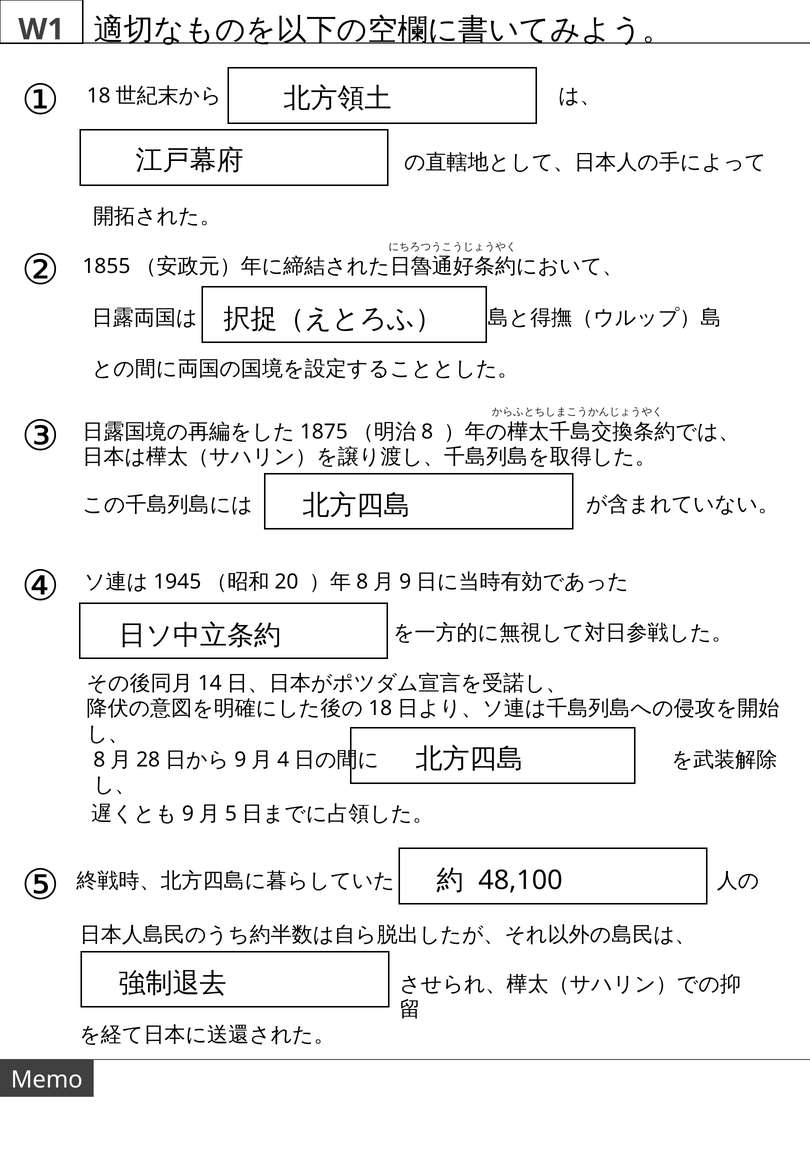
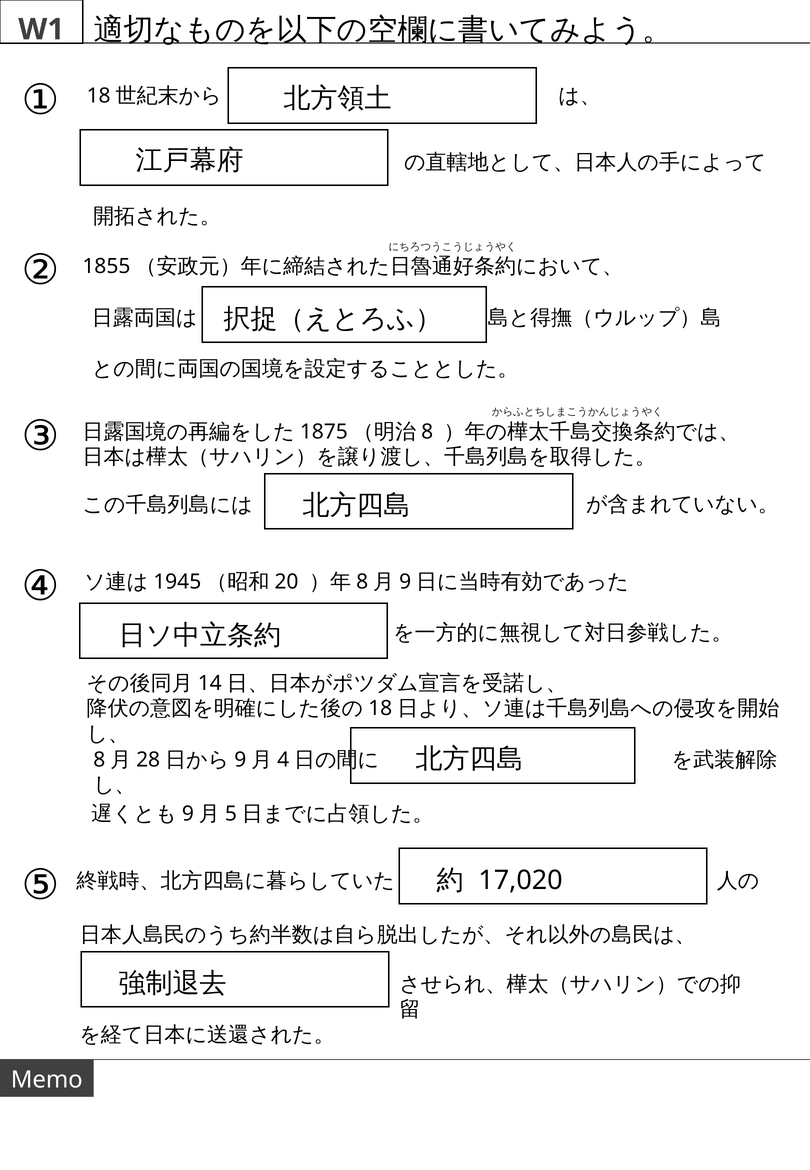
48,100: 48,100 -> 17,020
